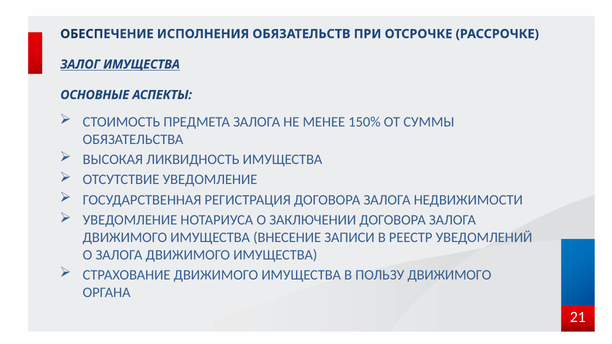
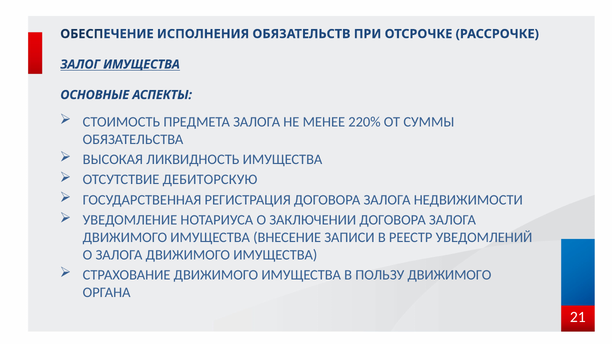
150%: 150% -> 220%
ОТСУТСТВИЕ УВЕДОМЛЕНИЕ: УВЕДОМЛЕНИЕ -> ДЕБИТОРСКУЮ
